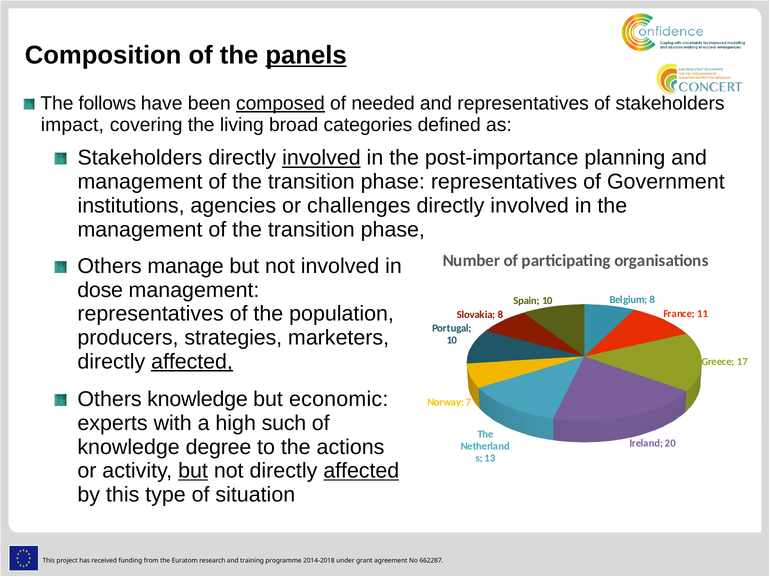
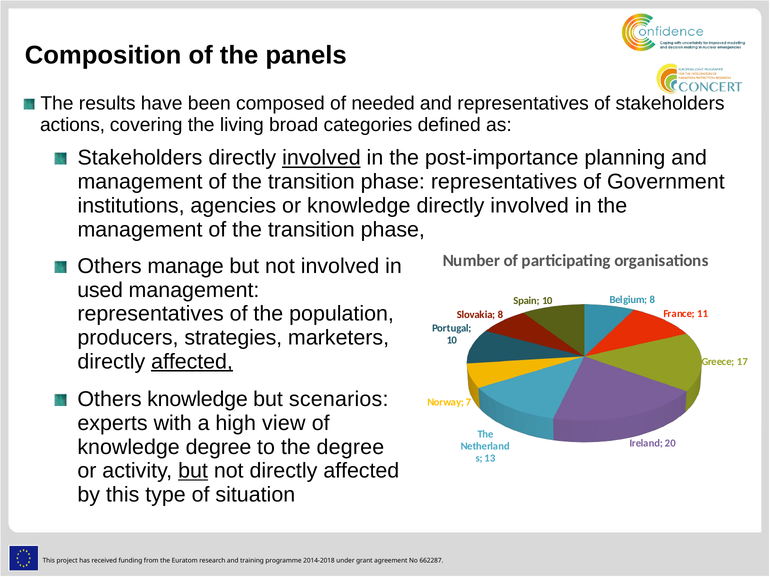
panels underline: present -> none
follows: follows -> results
composed underline: present -> none
impact: impact -> actions
or challenges: challenges -> knowledge
dose: dose -> used
economic: economic -> scenarios
such: such -> view
the actions: actions -> degree
affected at (361, 471) underline: present -> none
